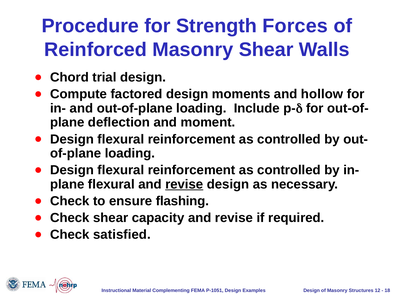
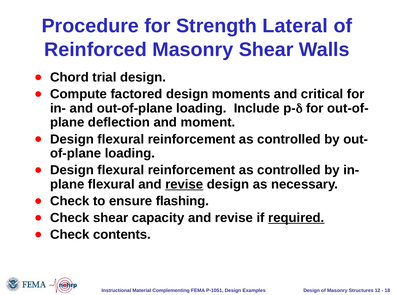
Forces: Forces -> Lateral
hollow: hollow -> critical
required underline: none -> present
satisfied: satisfied -> contents
